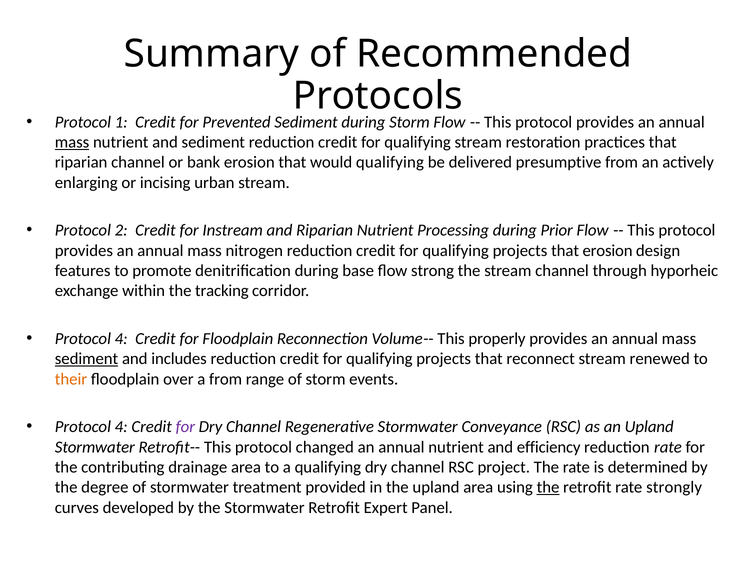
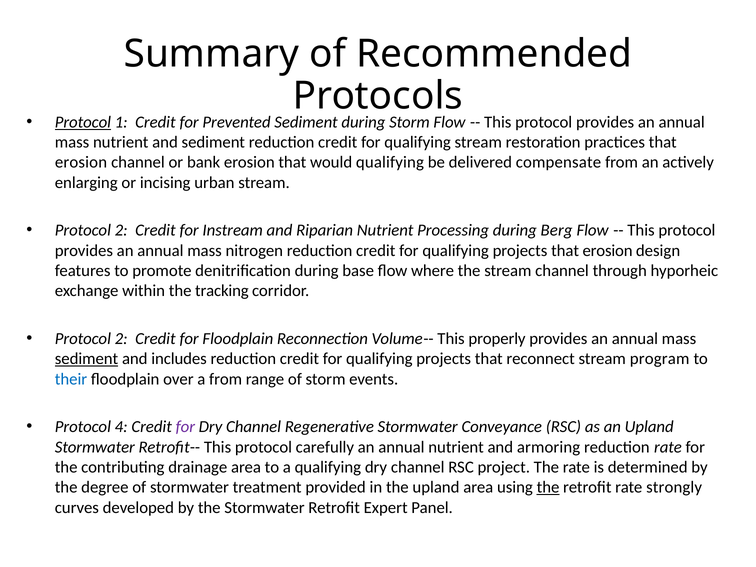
Protocol at (83, 122) underline: none -> present
mass at (72, 142) underline: present -> none
riparian at (81, 162): riparian -> erosion
presumptive: presumptive -> compensate
Prior: Prior -> Berg
strong: strong -> where
4 at (121, 339): 4 -> 2
renewed: renewed -> program
their colour: orange -> blue
changed: changed -> carefully
efficiency: efficiency -> armoring
